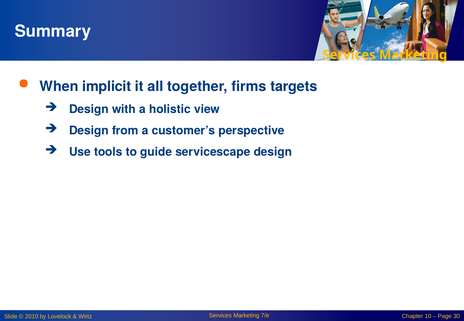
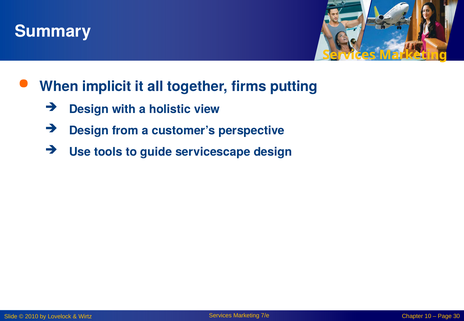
targets: targets -> putting
